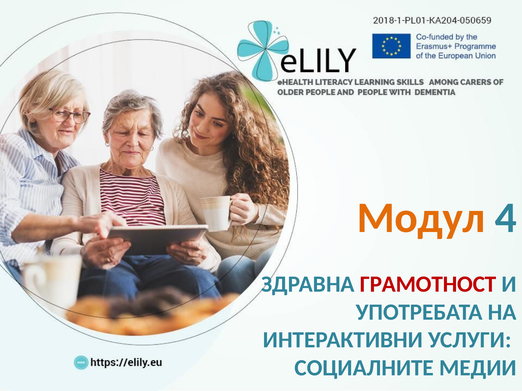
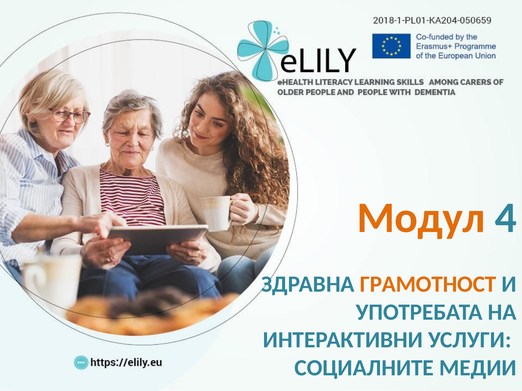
ГРАМОТНОСТ colour: red -> orange
